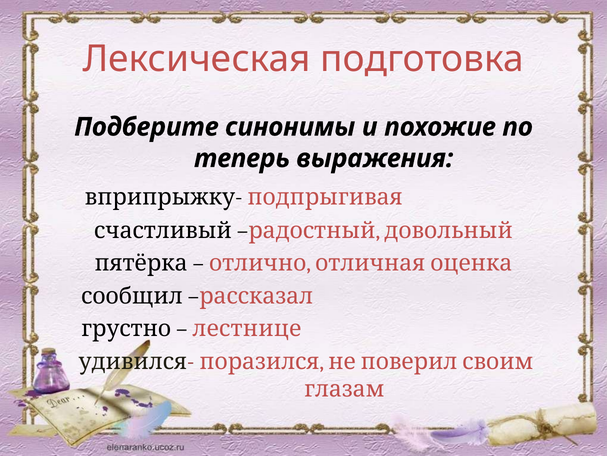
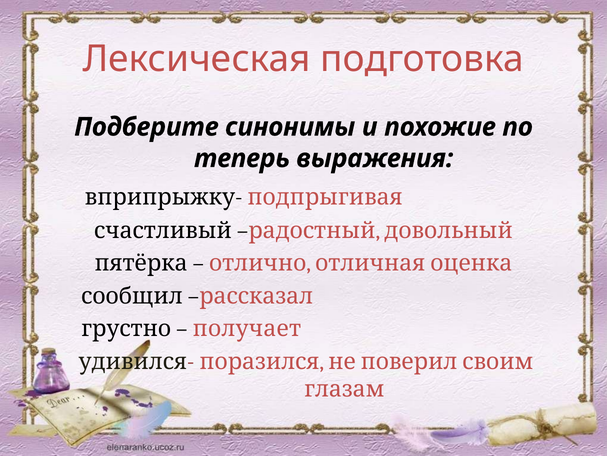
лестнице: лестнице -> получает
